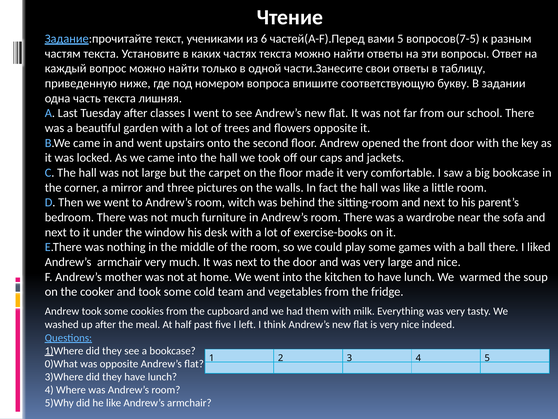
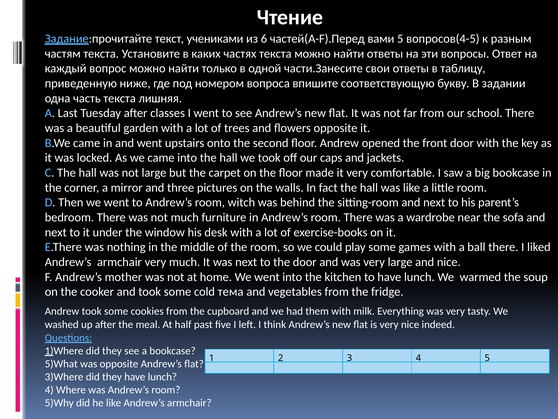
вопросов(7-5: вопросов(7-5 -> вопросов(4-5
team: team -> тема
0)What: 0)What -> 5)What
